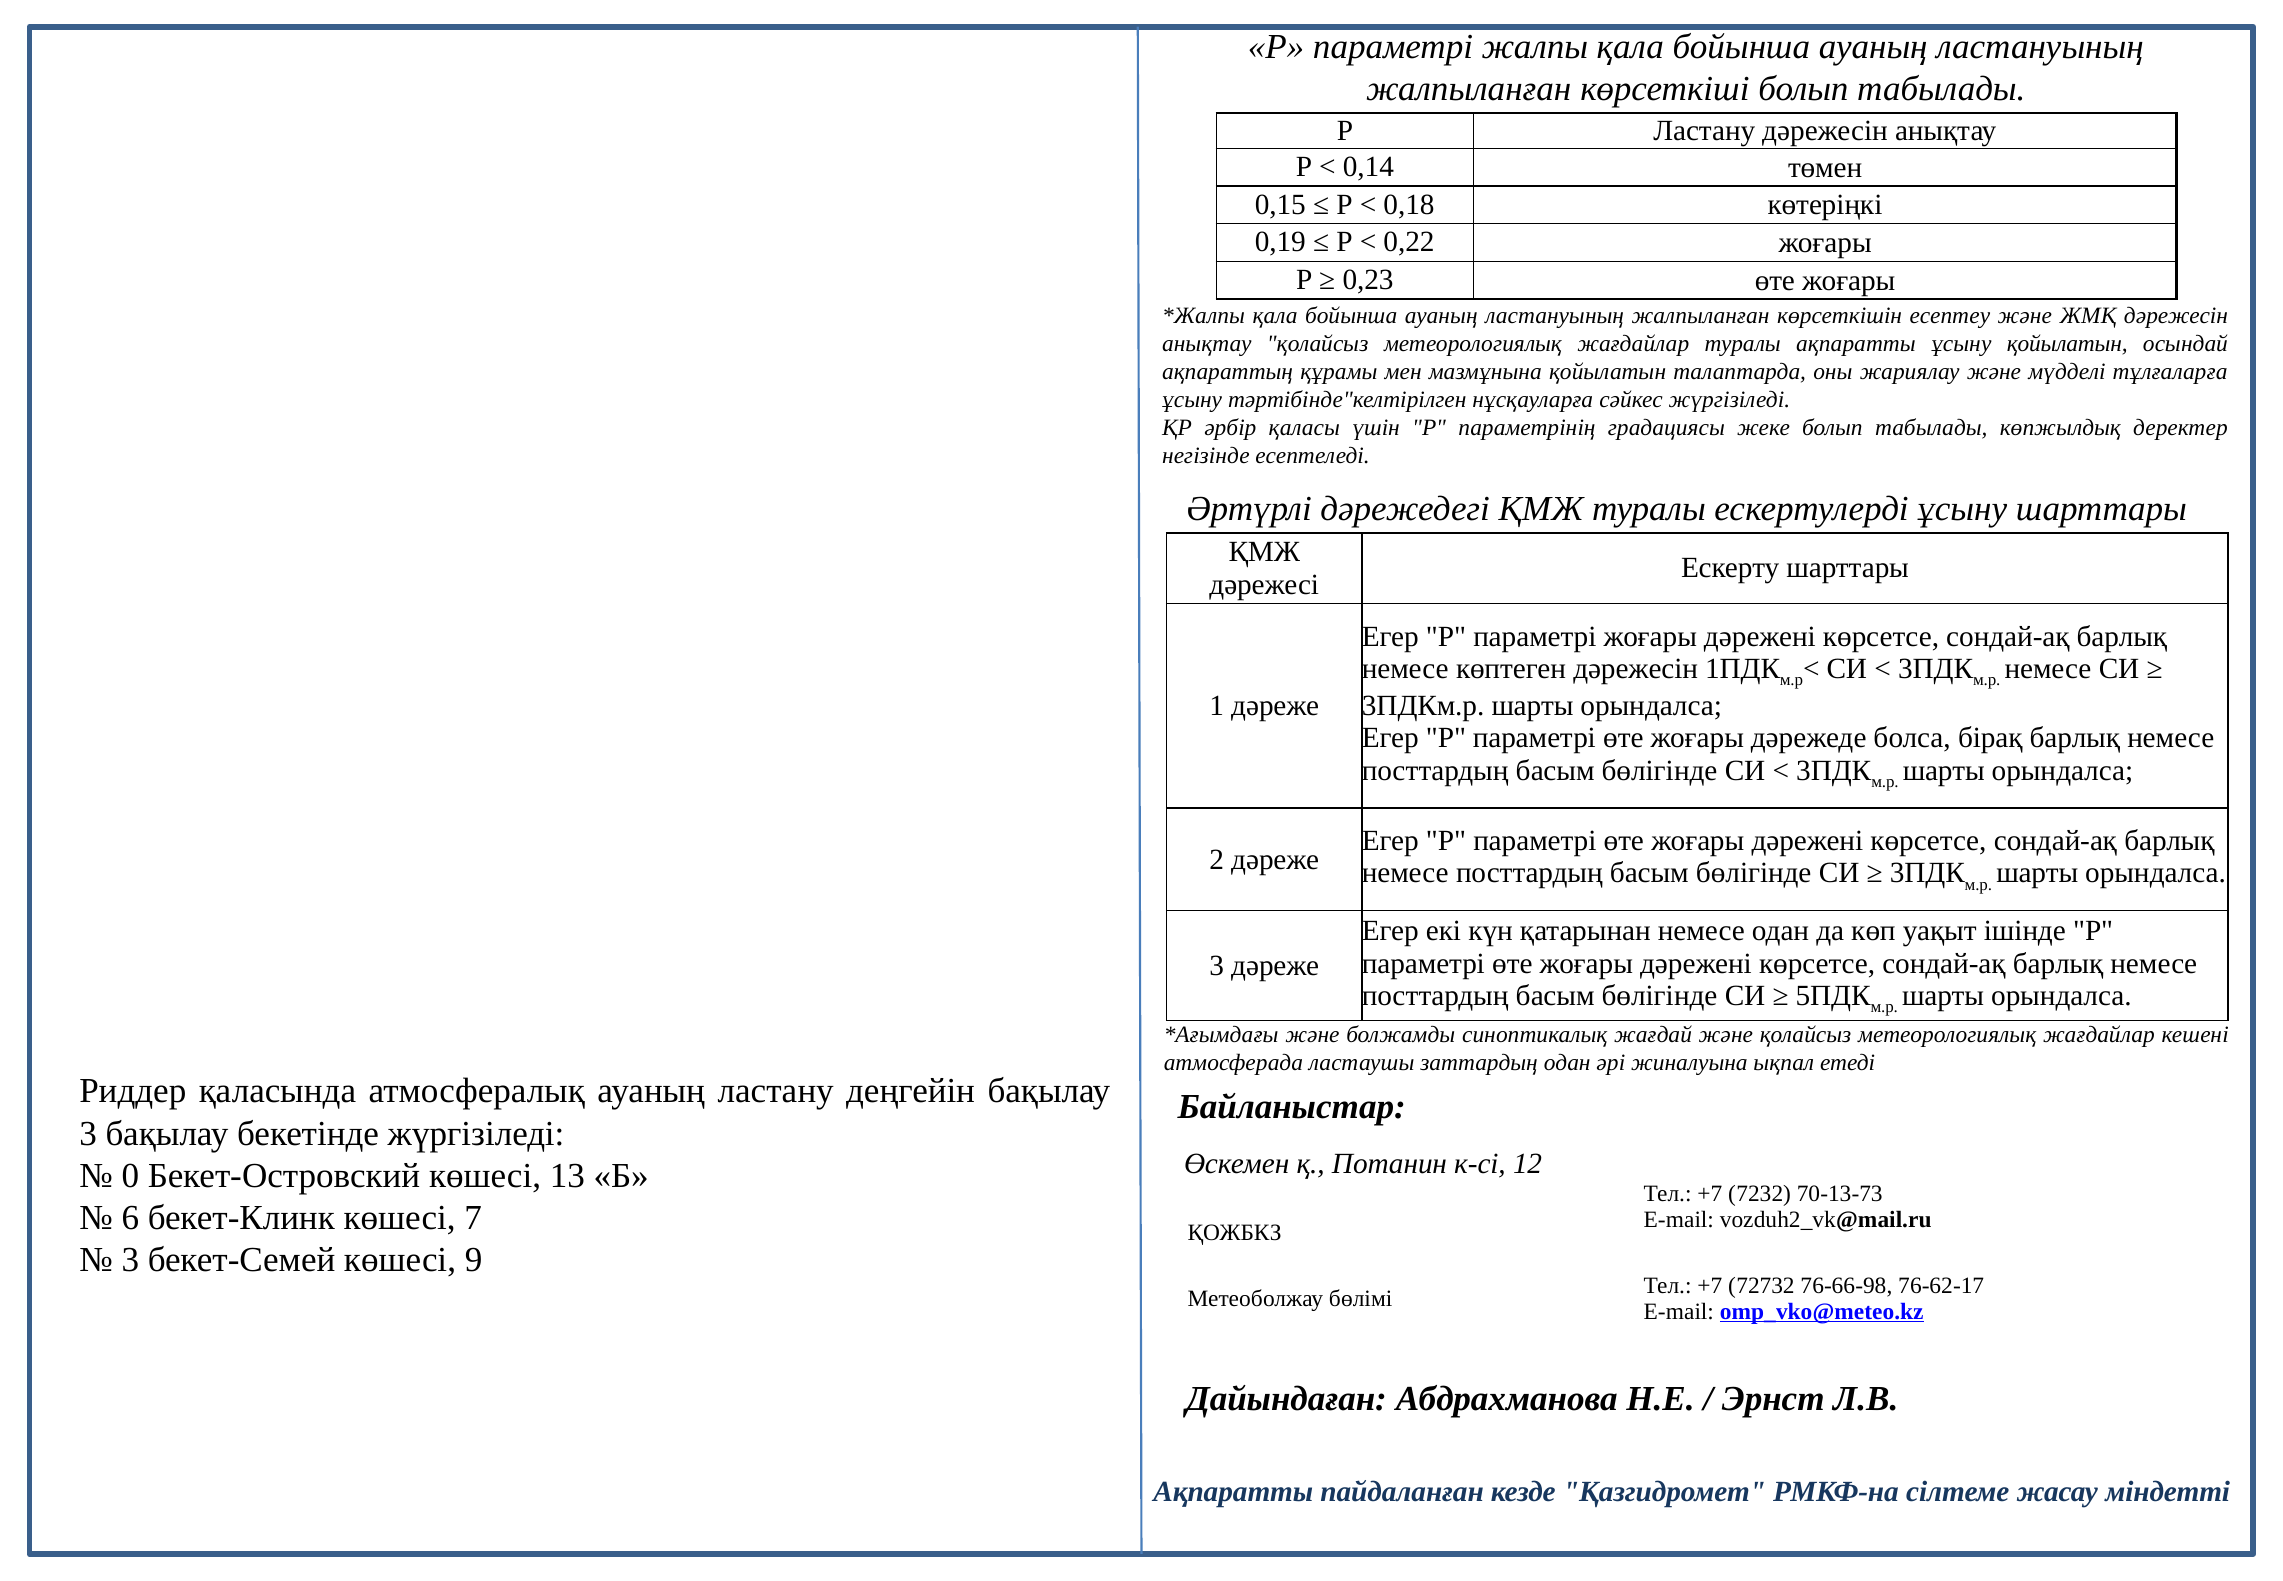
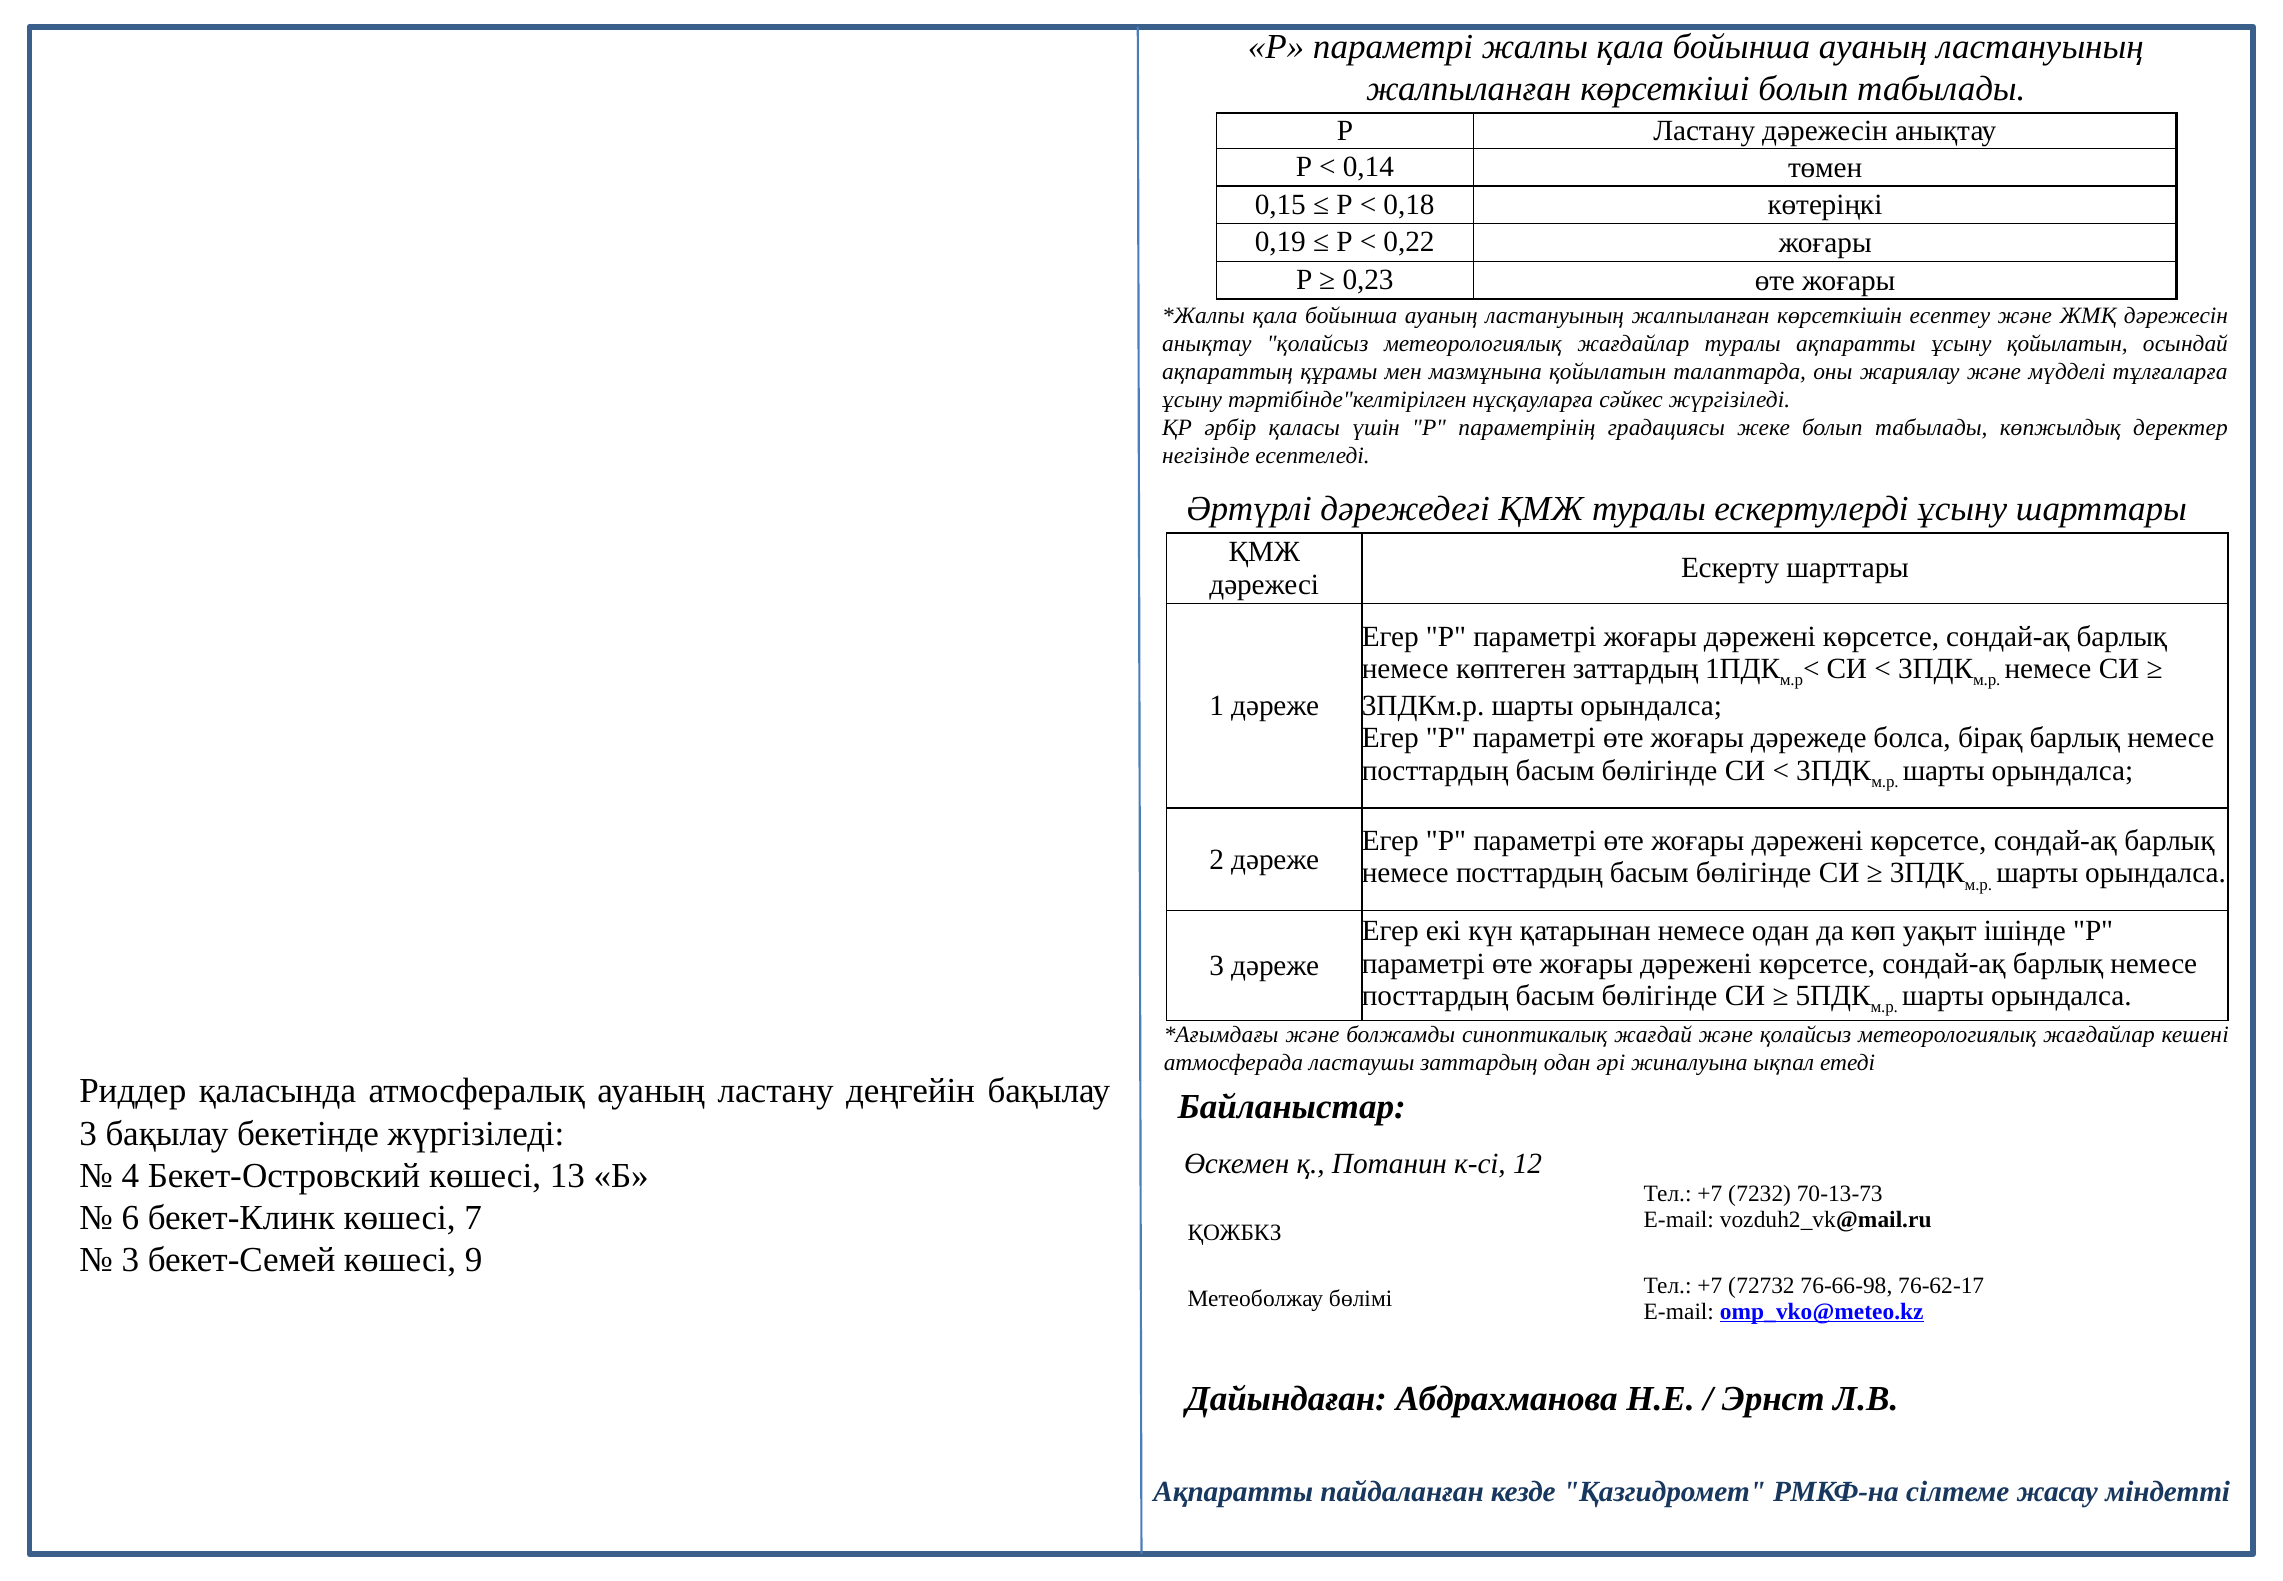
көптеген дәрежесін: дәрежесін -> заттардың
0: 0 -> 4
